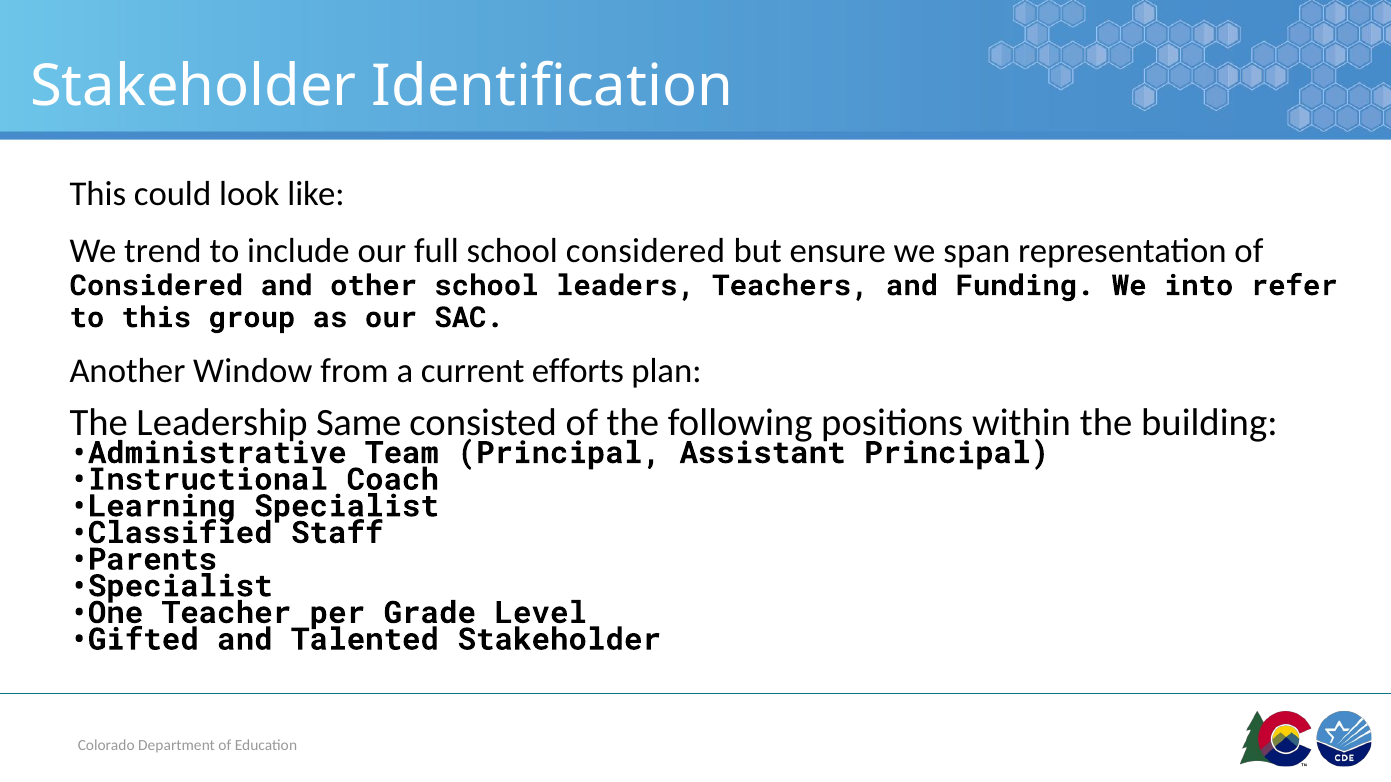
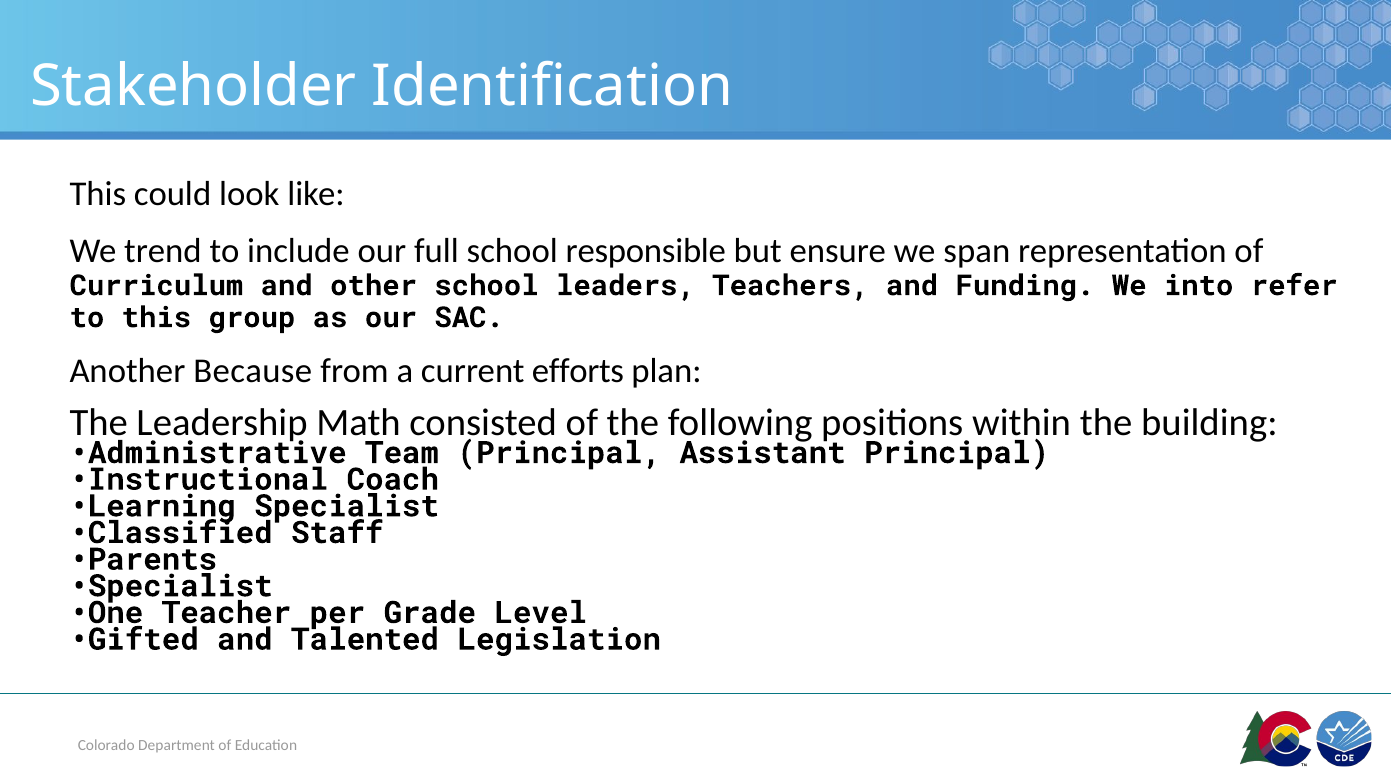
school considered: considered -> responsible
Considered at (156, 286): Considered -> Curriculum
Window: Window -> Because
Same: Same -> Math
Talented Stakeholder: Stakeholder -> Legislation
